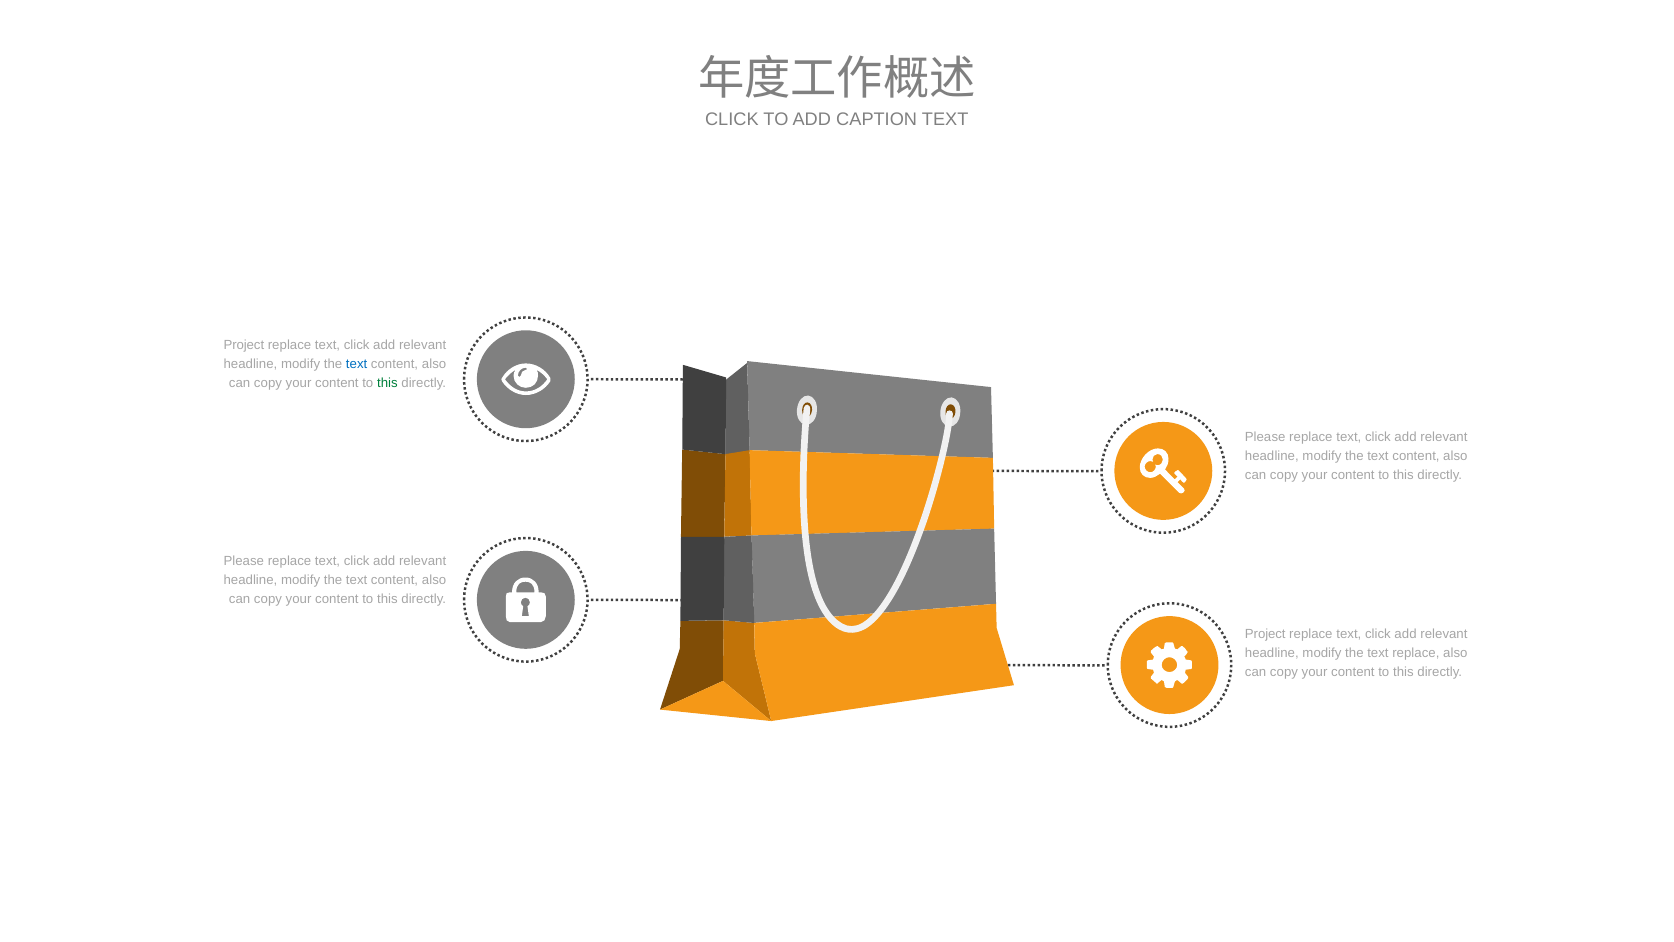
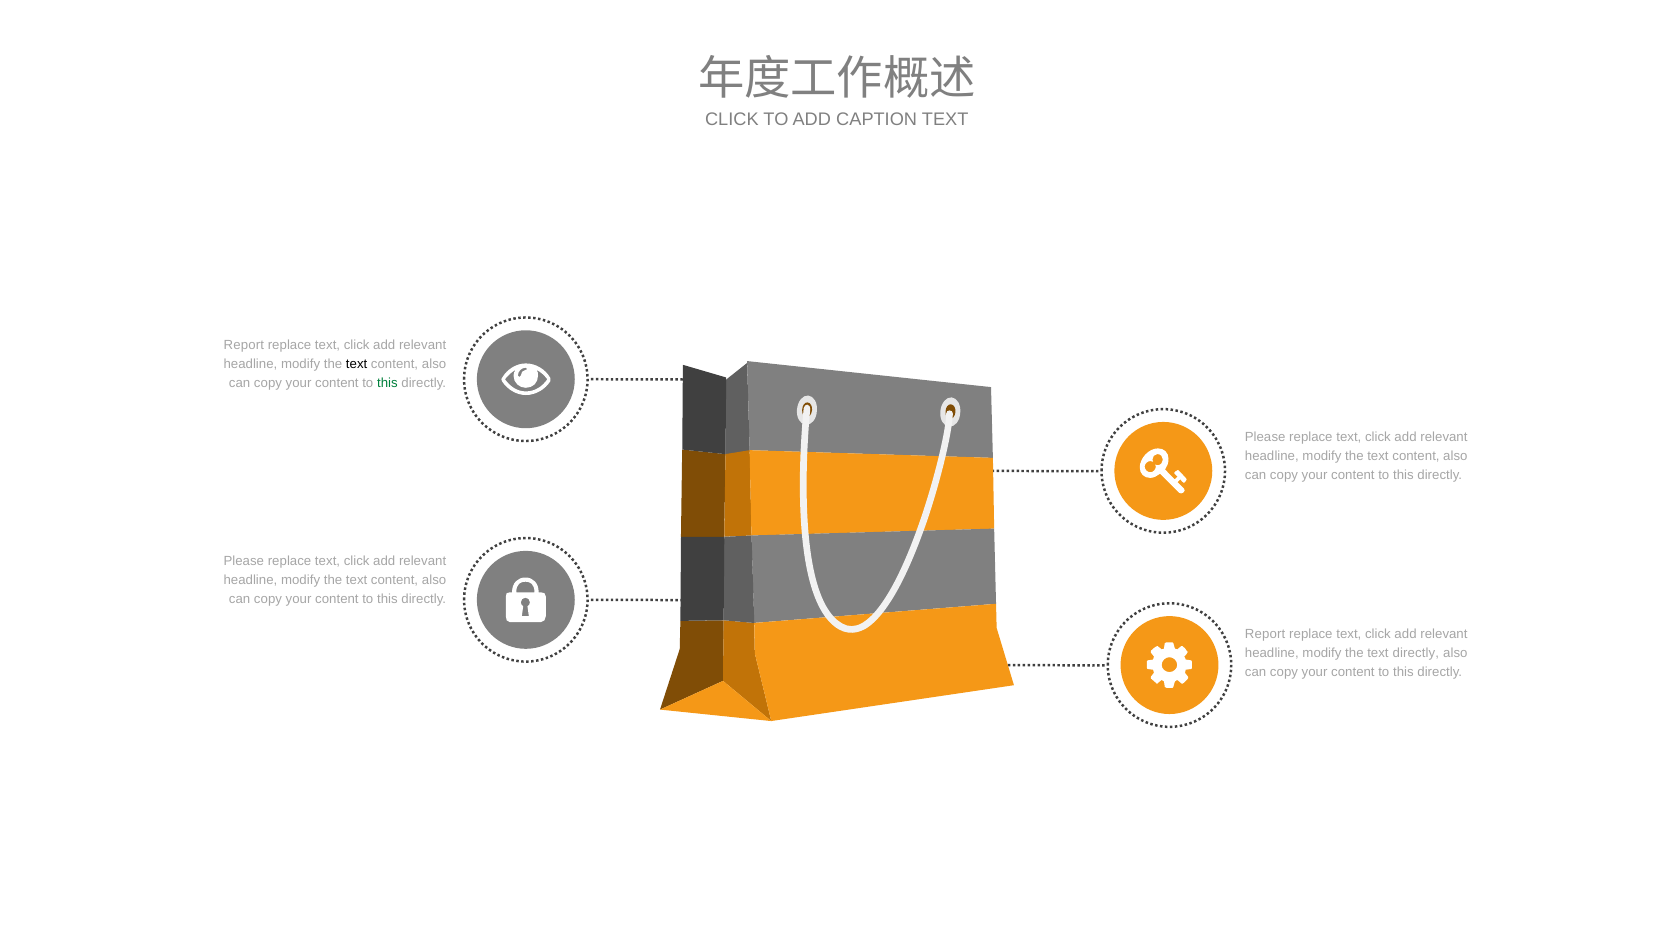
Project at (244, 345): Project -> Report
text at (357, 364) colour: blue -> black
Project at (1265, 634): Project -> Report
text replace: replace -> directly
